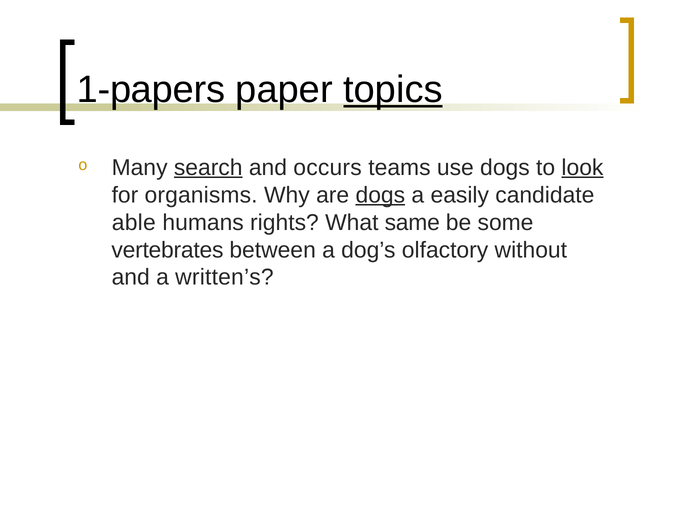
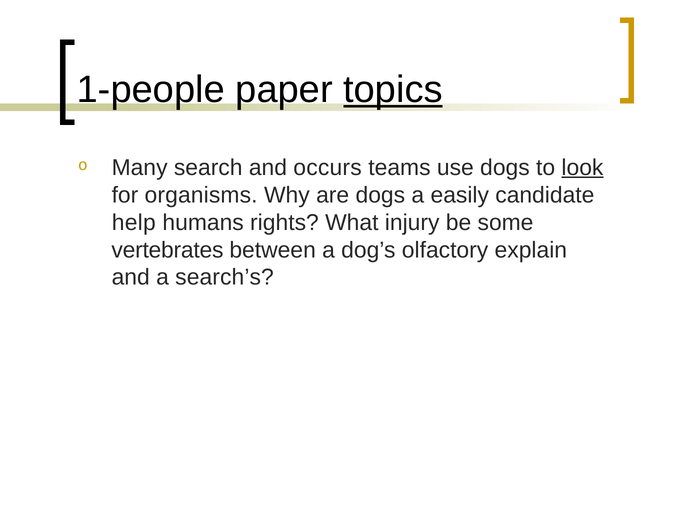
1-papers: 1-papers -> 1-people
search underline: present -> none
dogs at (380, 195) underline: present -> none
able: able -> help
same: same -> injury
without: without -> explain
written’s: written’s -> search’s
